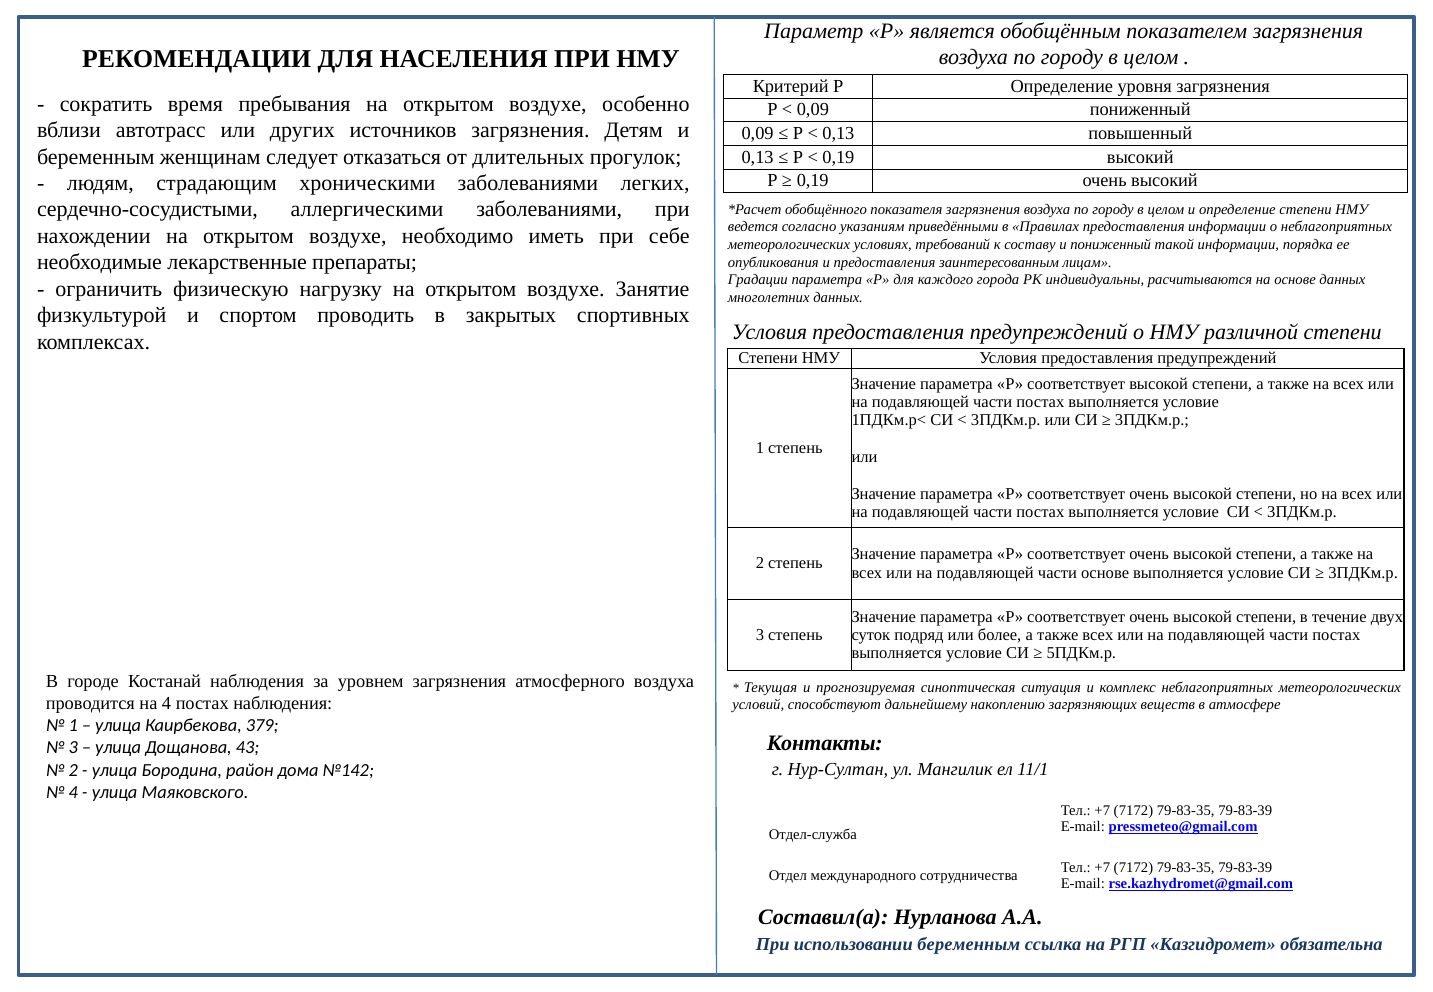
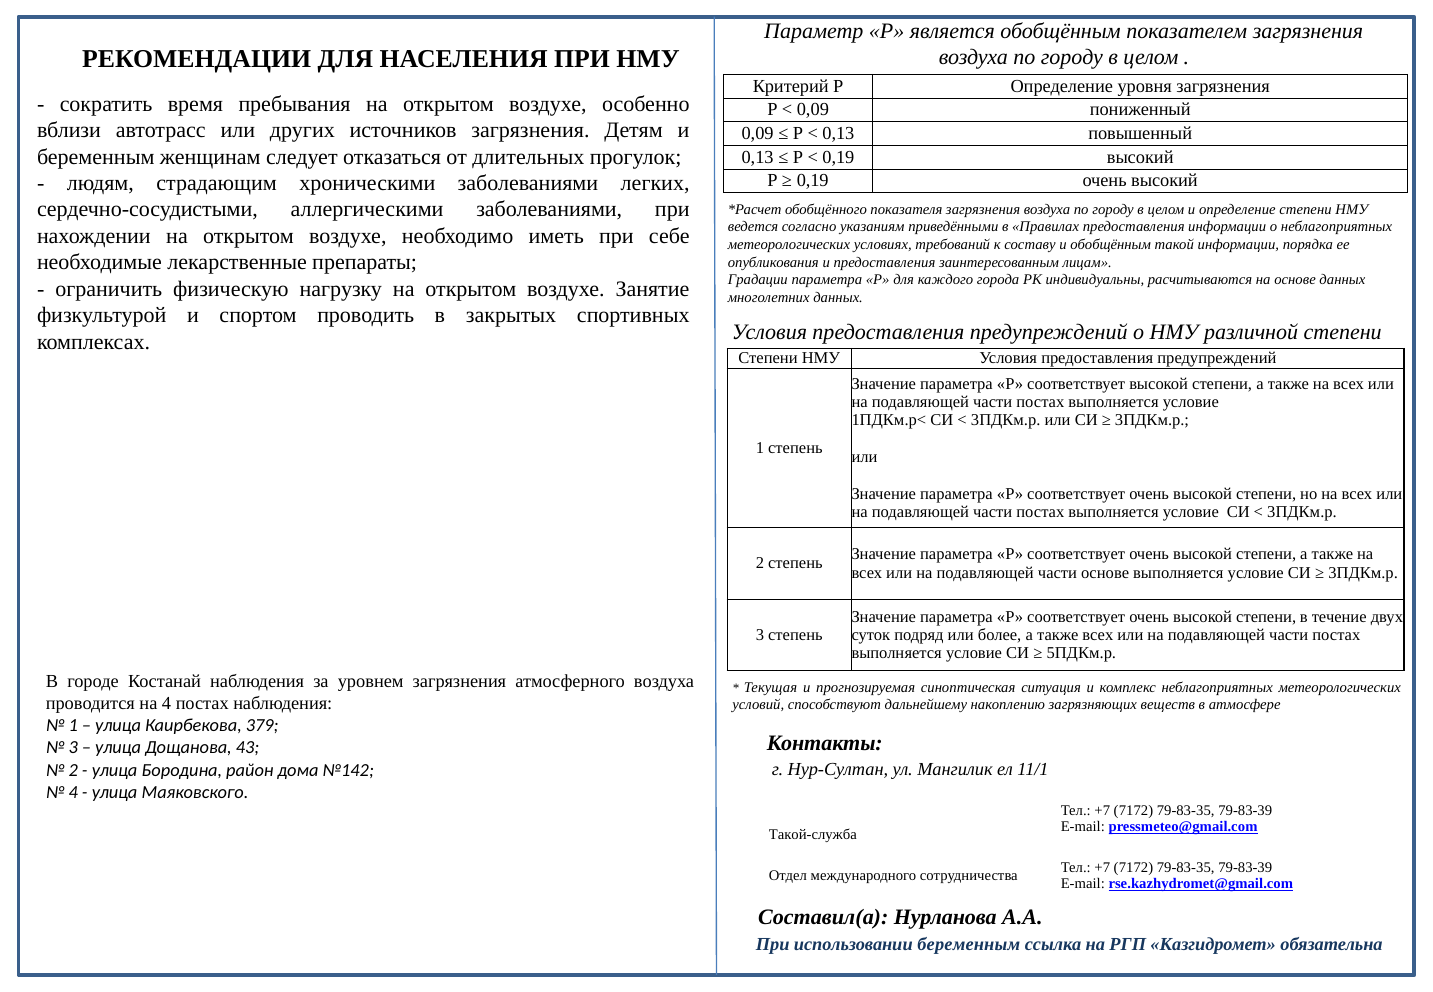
и пониженный: пониженный -> обобщённым
Отдел-служба: Отдел-служба -> Такой-служба
